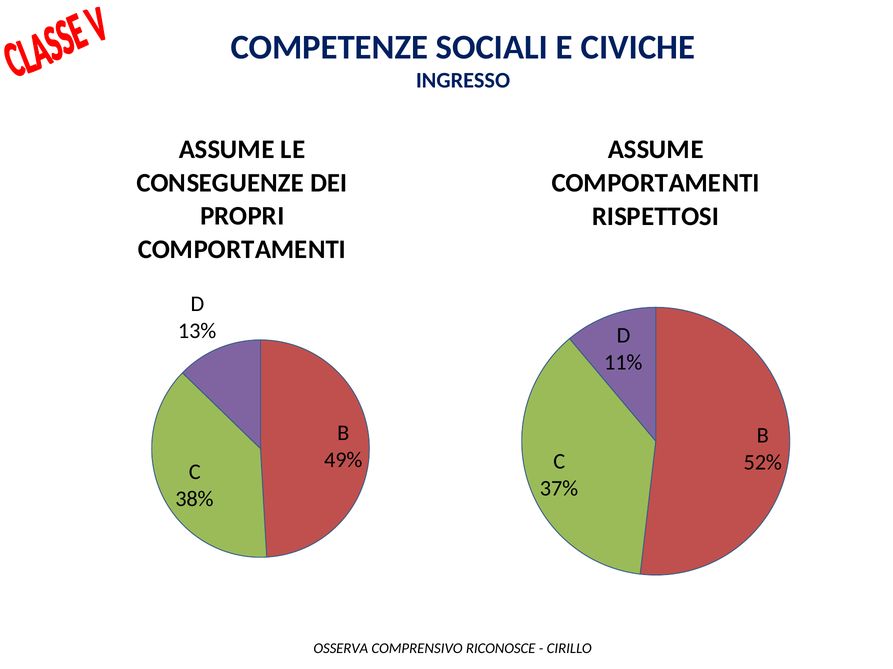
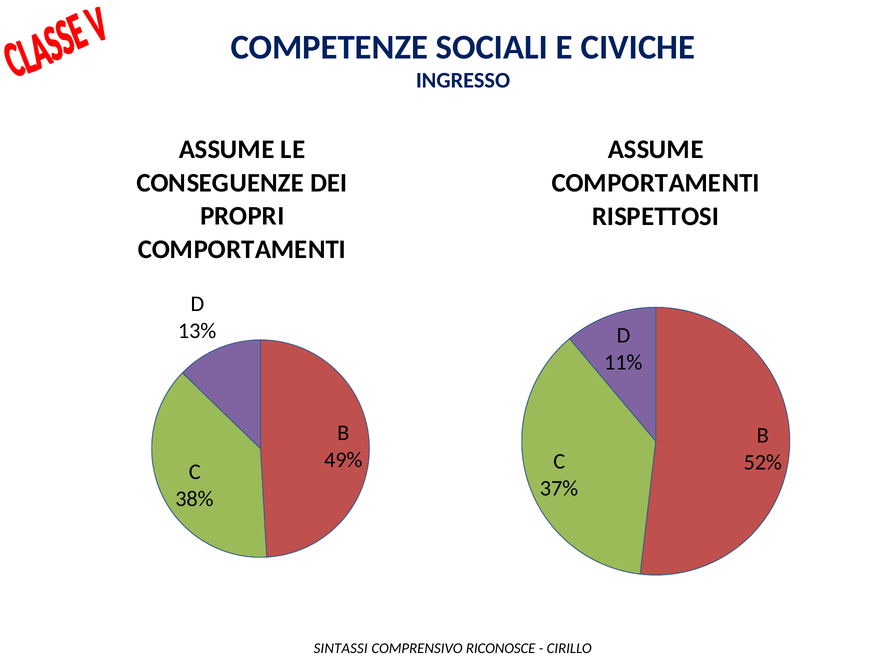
OSSERVA: OSSERVA -> SINTASSI
